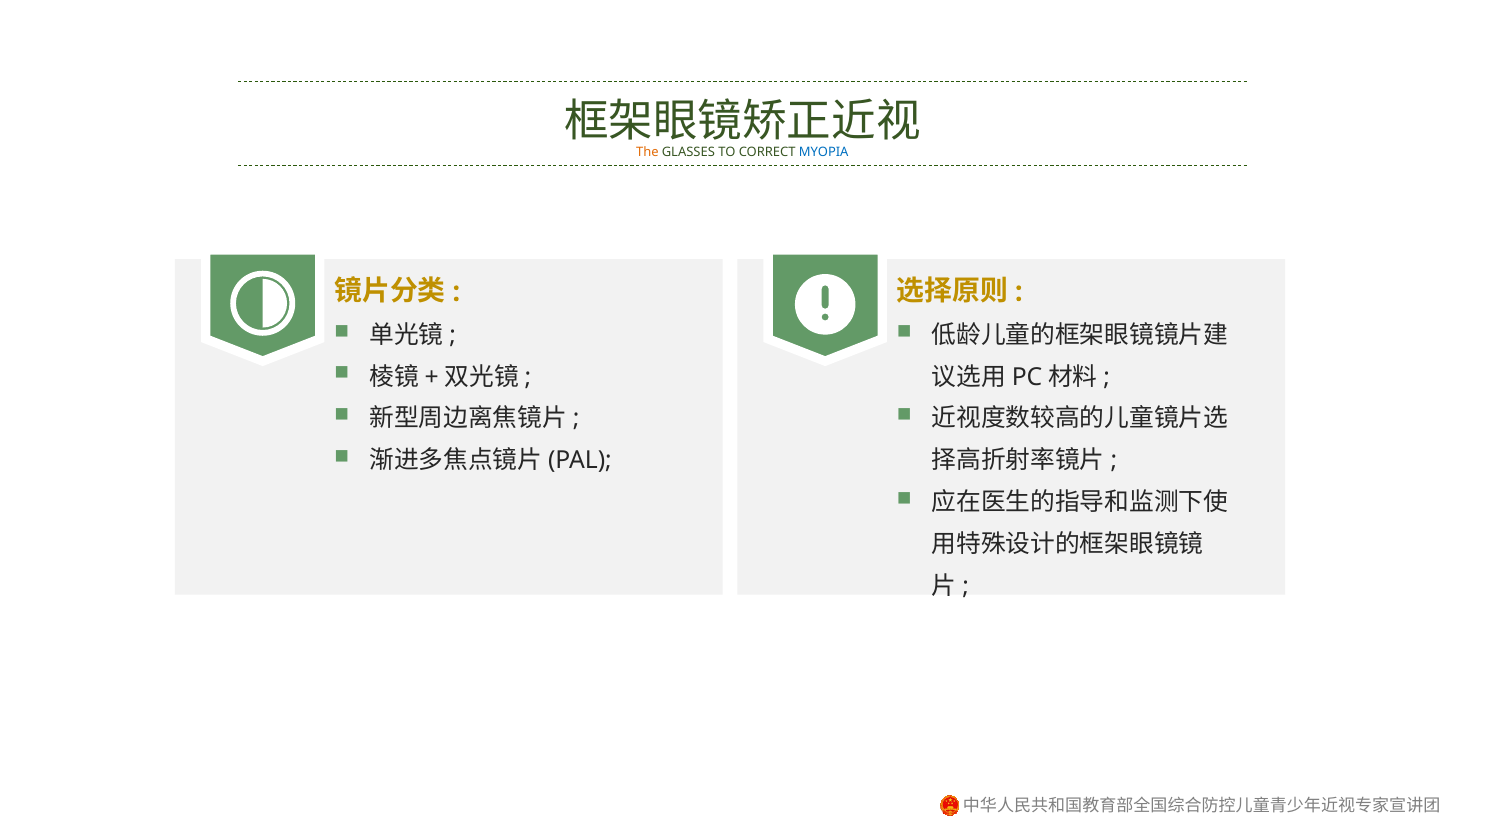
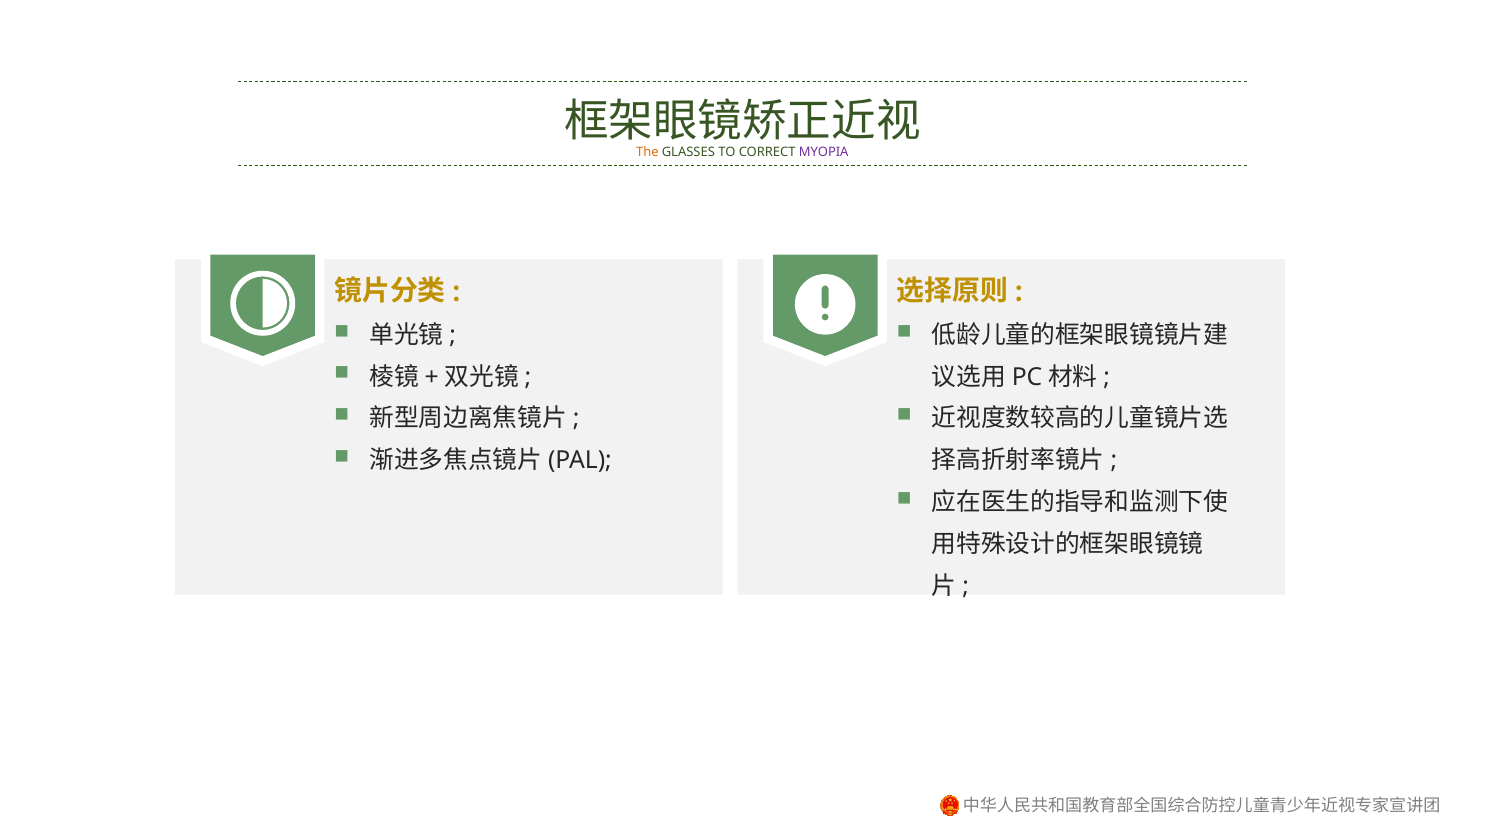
MYOPIA colour: blue -> purple
